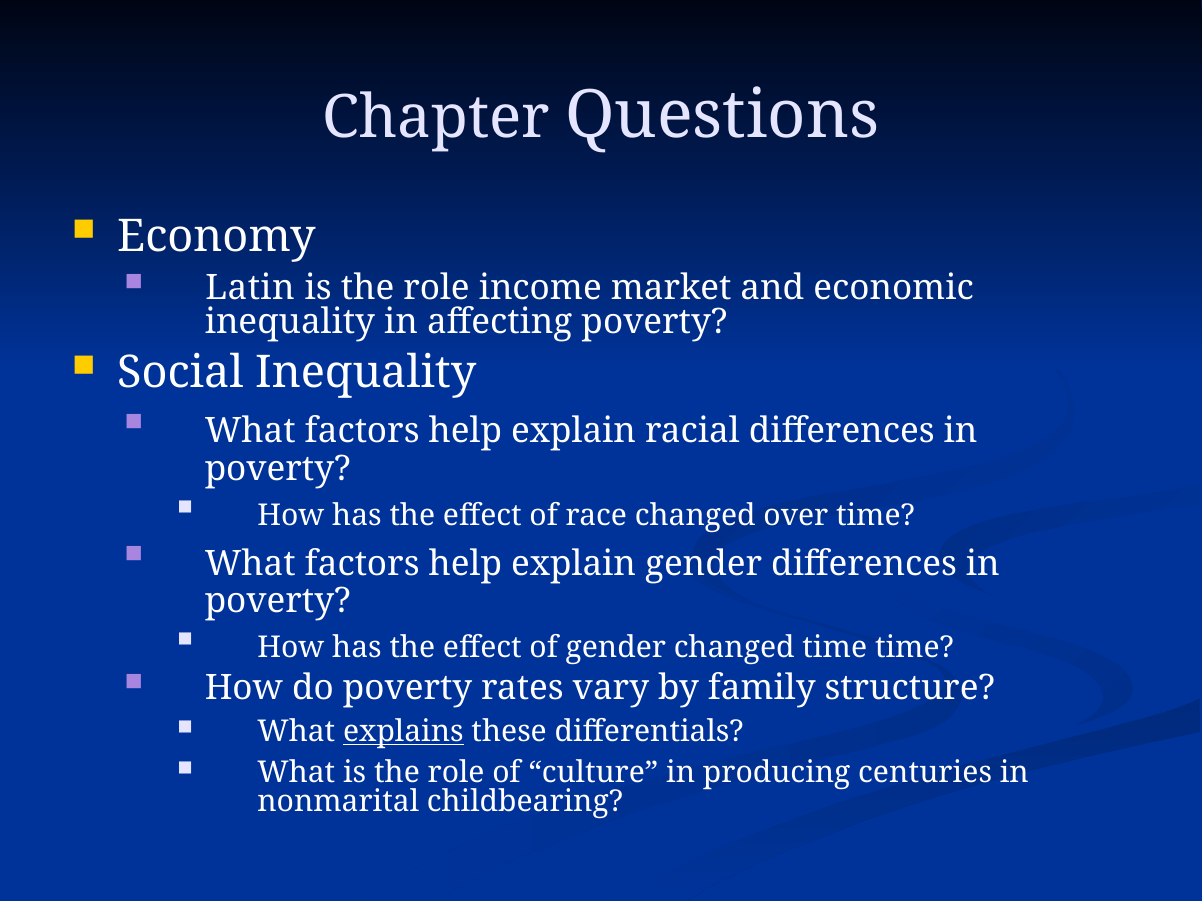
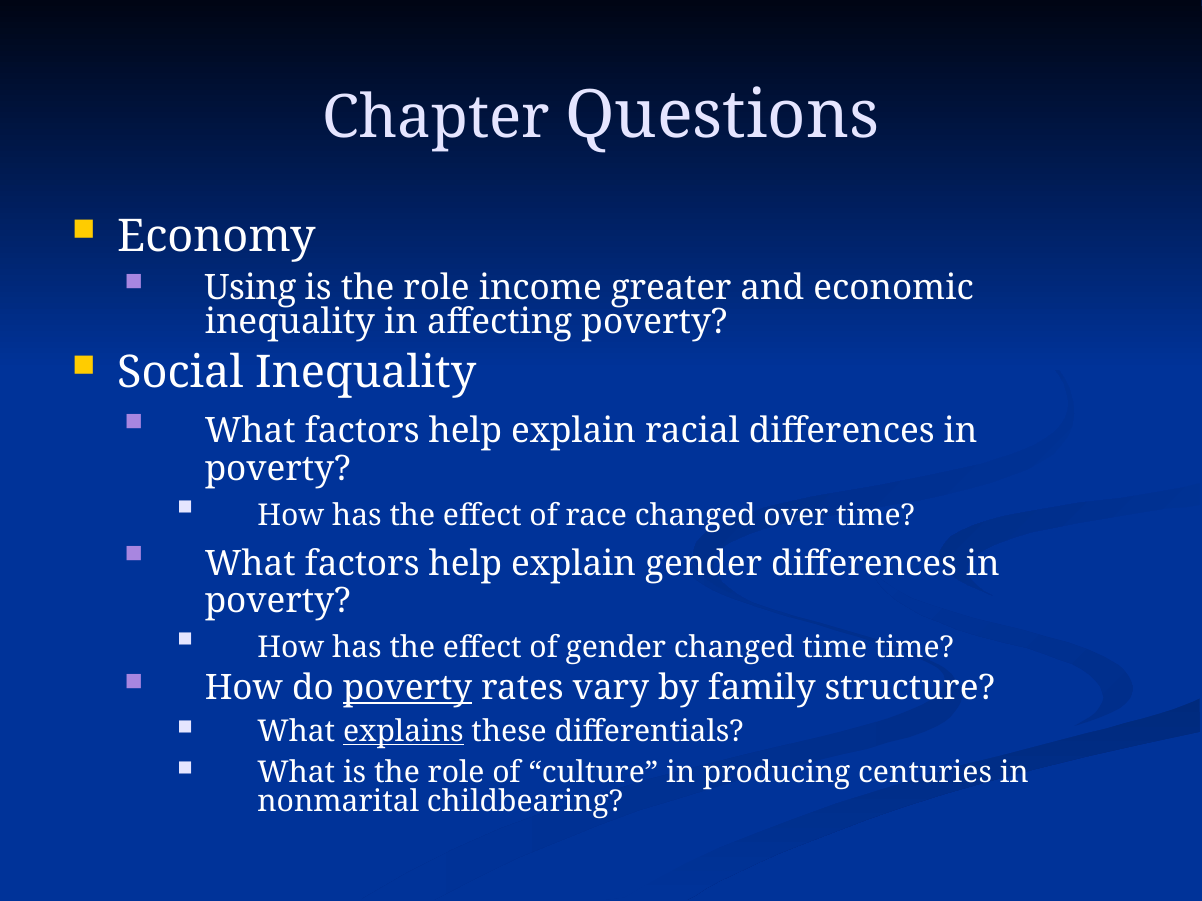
Latin: Latin -> Using
market: market -> greater
poverty at (408, 688) underline: none -> present
